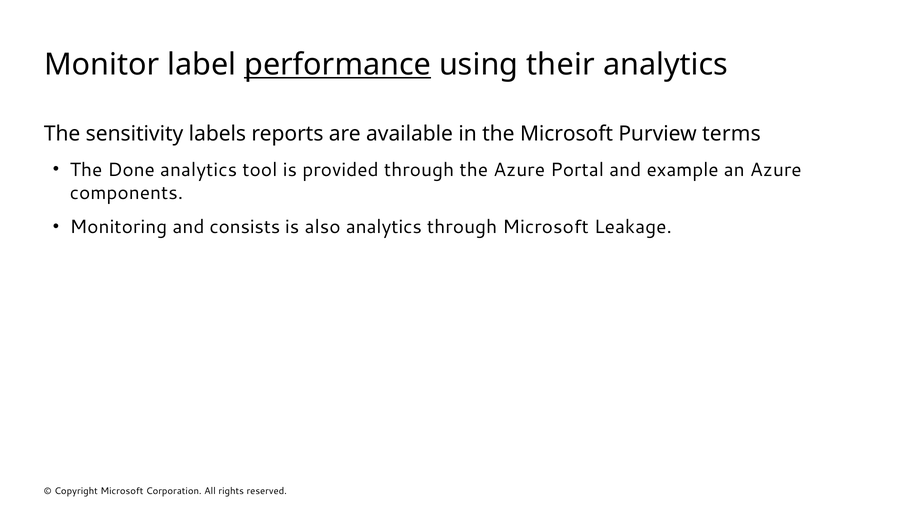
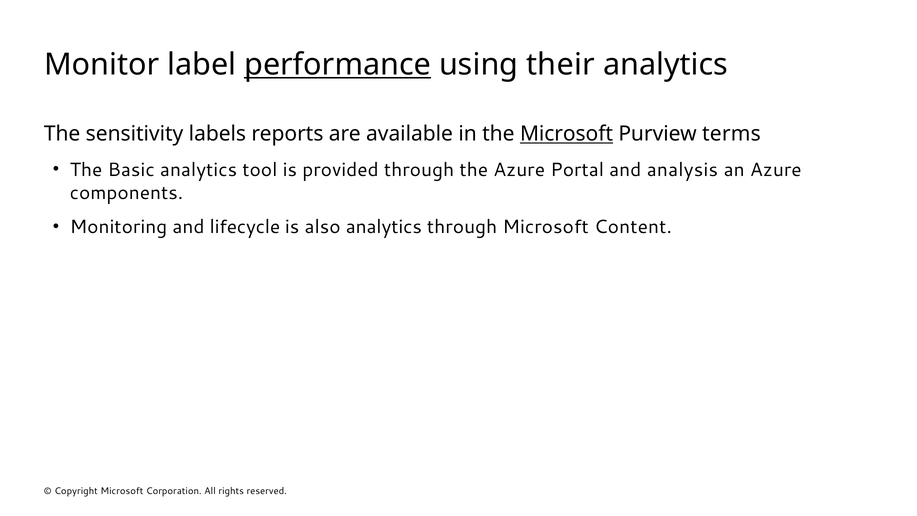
Microsoft at (567, 134) underline: none -> present
Done: Done -> Basic
example: example -> analysis
consists: consists -> lifecycle
Leakage: Leakage -> Content
